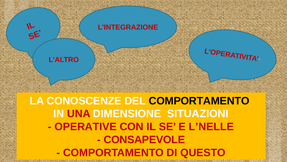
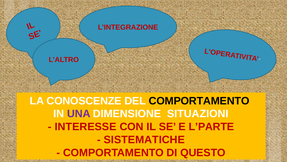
UNA colour: red -> purple
OPERATIVE: OPERATIVE -> INTERESSE
L’NELLE: L’NELLE -> L’PARTE
CONSAPEVOLE: CONSAPEVOLE -> SISTEMATICHE
